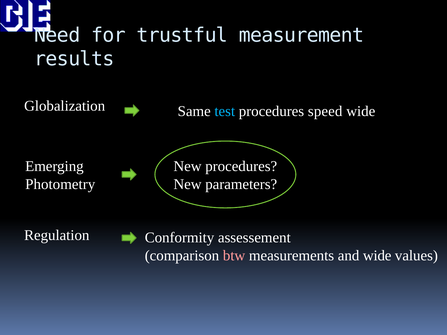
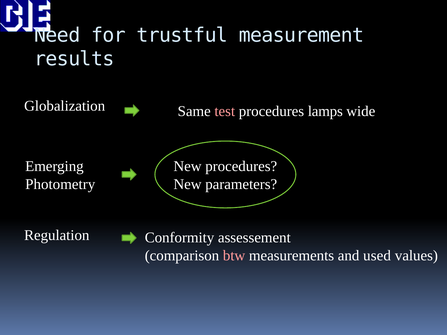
test colour: light blue -> pink
speed: speed -> lamps
and wide: wide -> used
